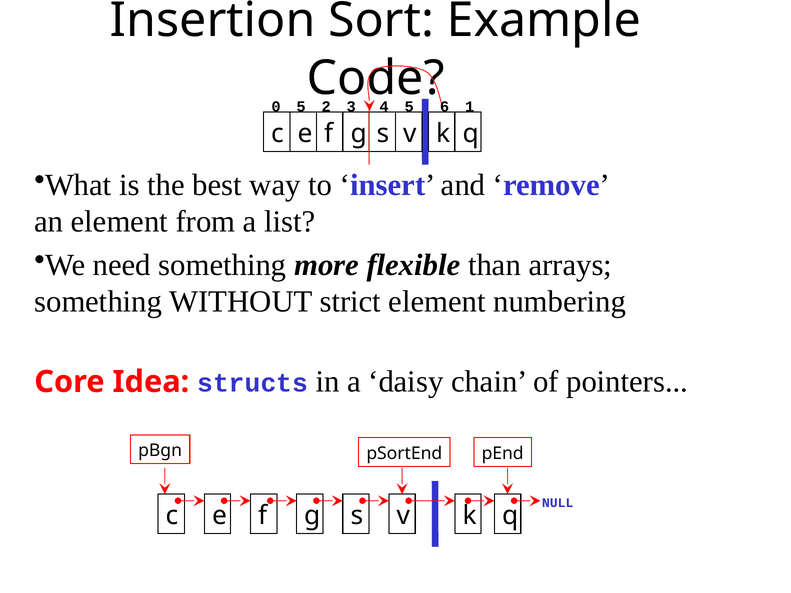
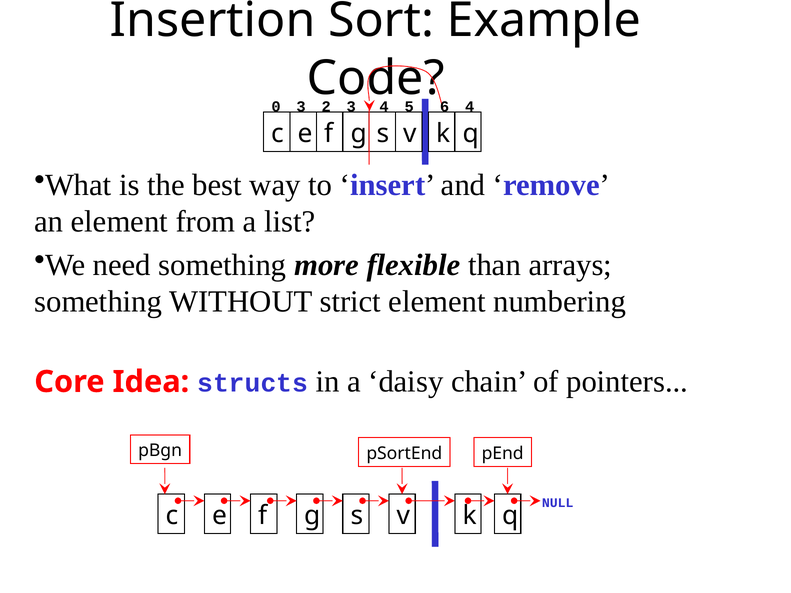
0 5: 5 -> 3
1 at (470, 106): 1 -> 4
